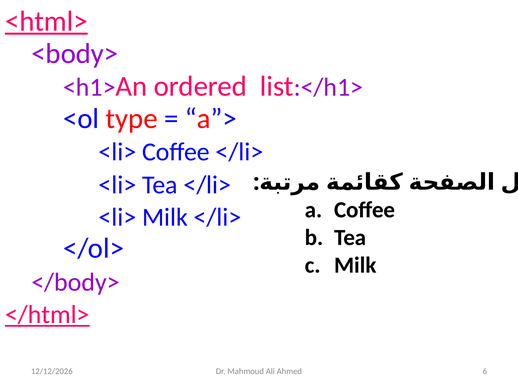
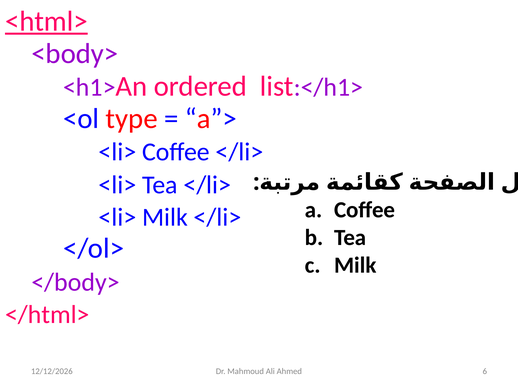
</html> underline: present -> none
